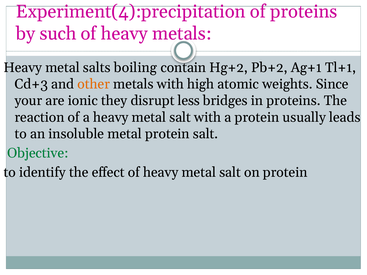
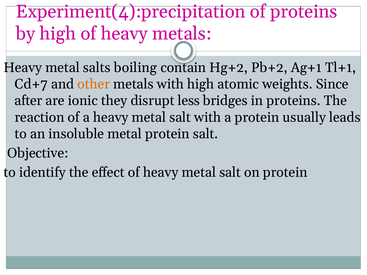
by such: such -> high
Cd+3: Cd+3 -> Cd+7
your: your -> after
Objective colour: green -> black
